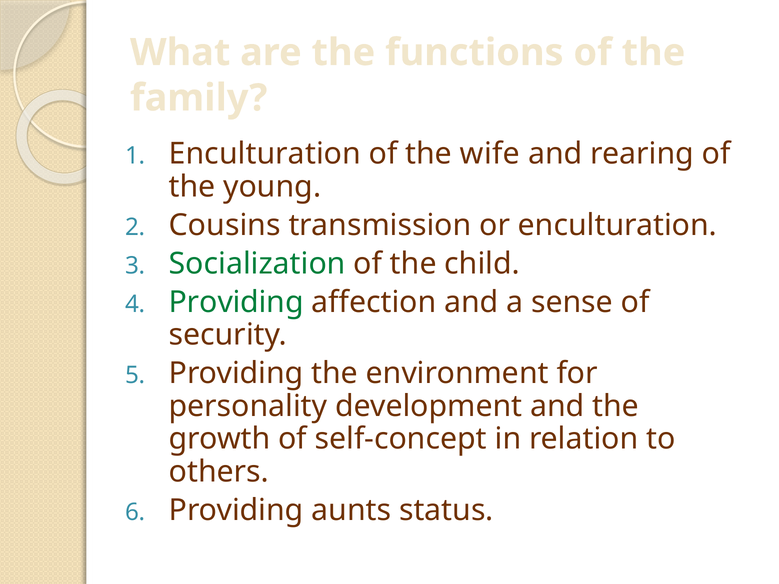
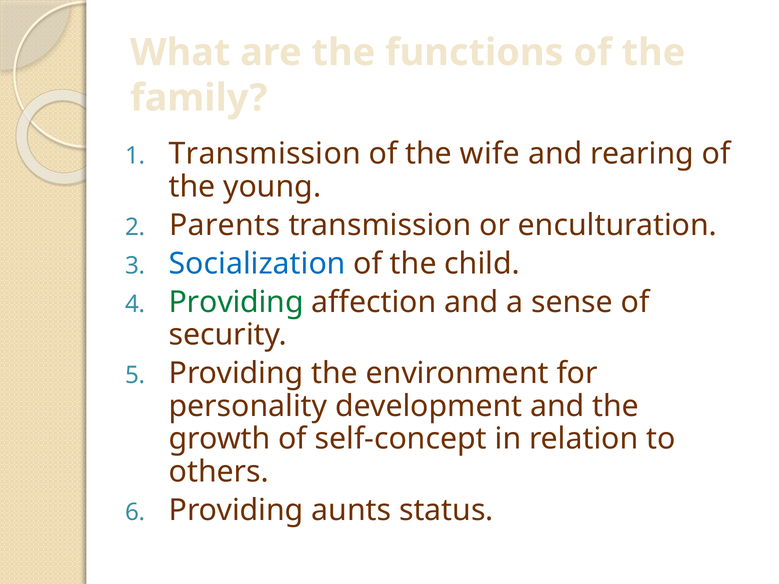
Enculturation at (265, 154): Enculturation -> Transmission
Cousins: Cousins -> Parents
Socialization colour: green -> blue
